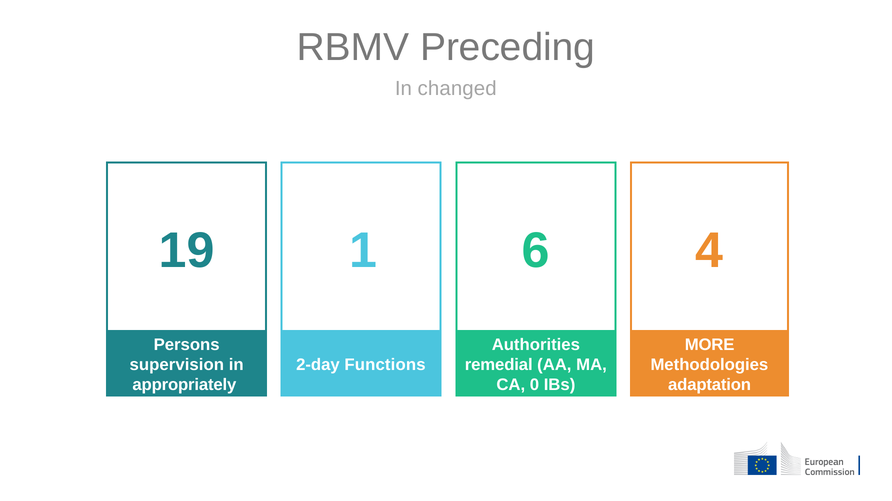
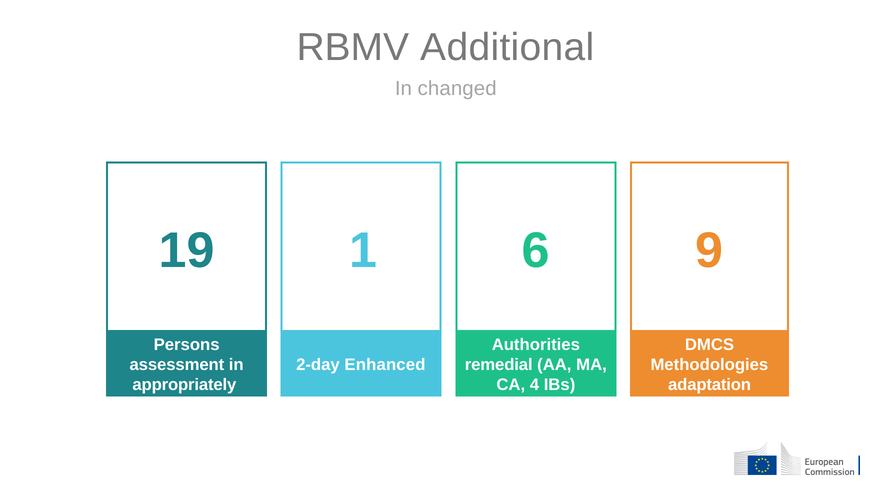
Preceding: Preceding -> Additional
4: 4 -> 9
MORE: MORE -> DMCS
supervision: supervision -> assessment
Functions: Functions -> Enhanced
0: 0 -> 4
